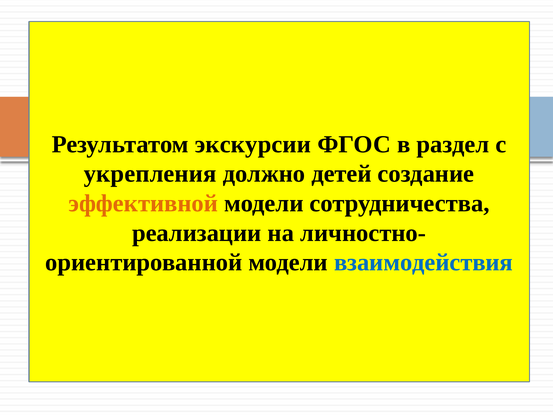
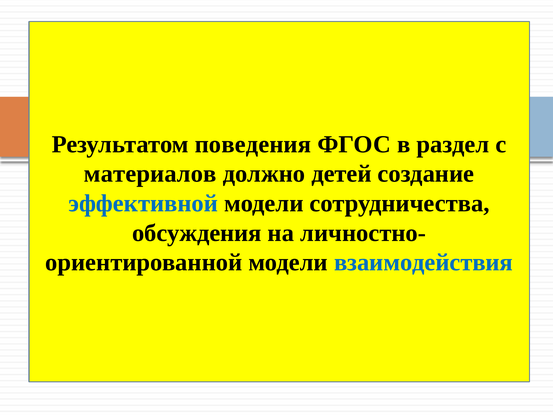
экскурсии: экскурсии -> поведения
укрепления: укрепления -> материалов
эффективной colour: orange -> blue
реализации: реализации -> обсуждения
